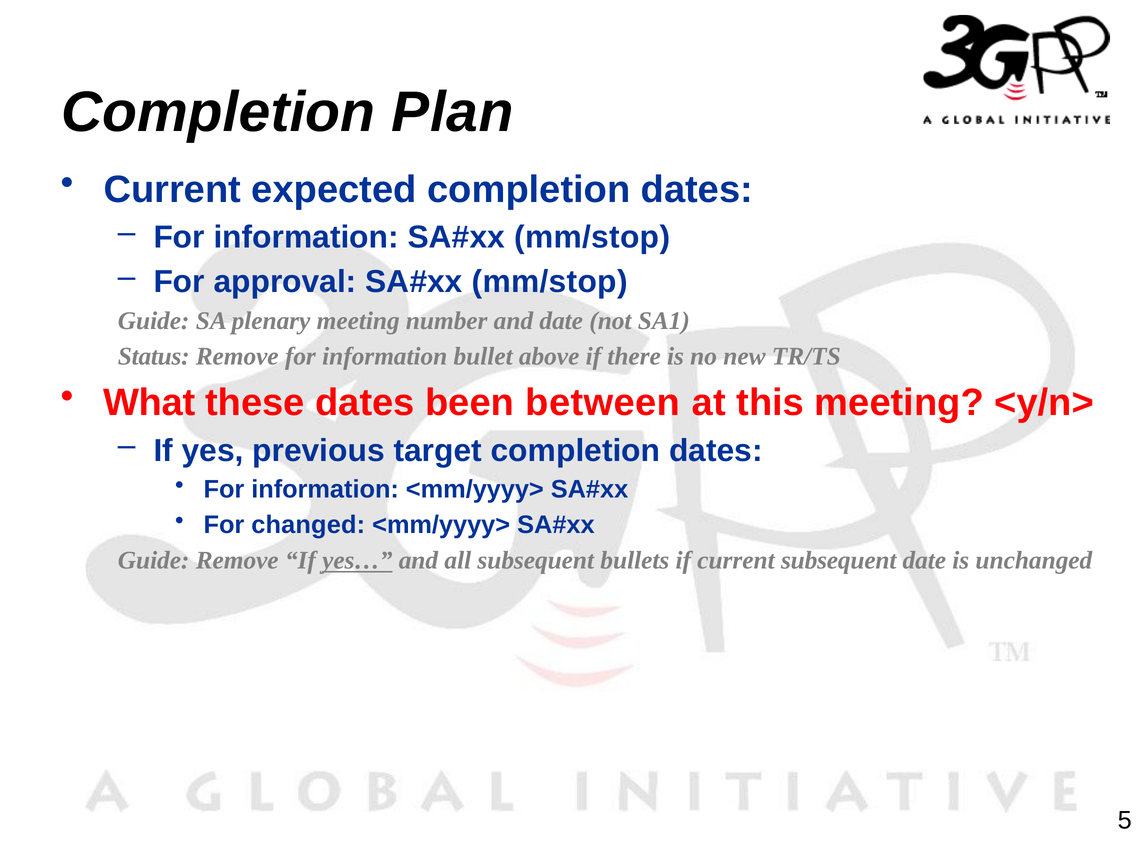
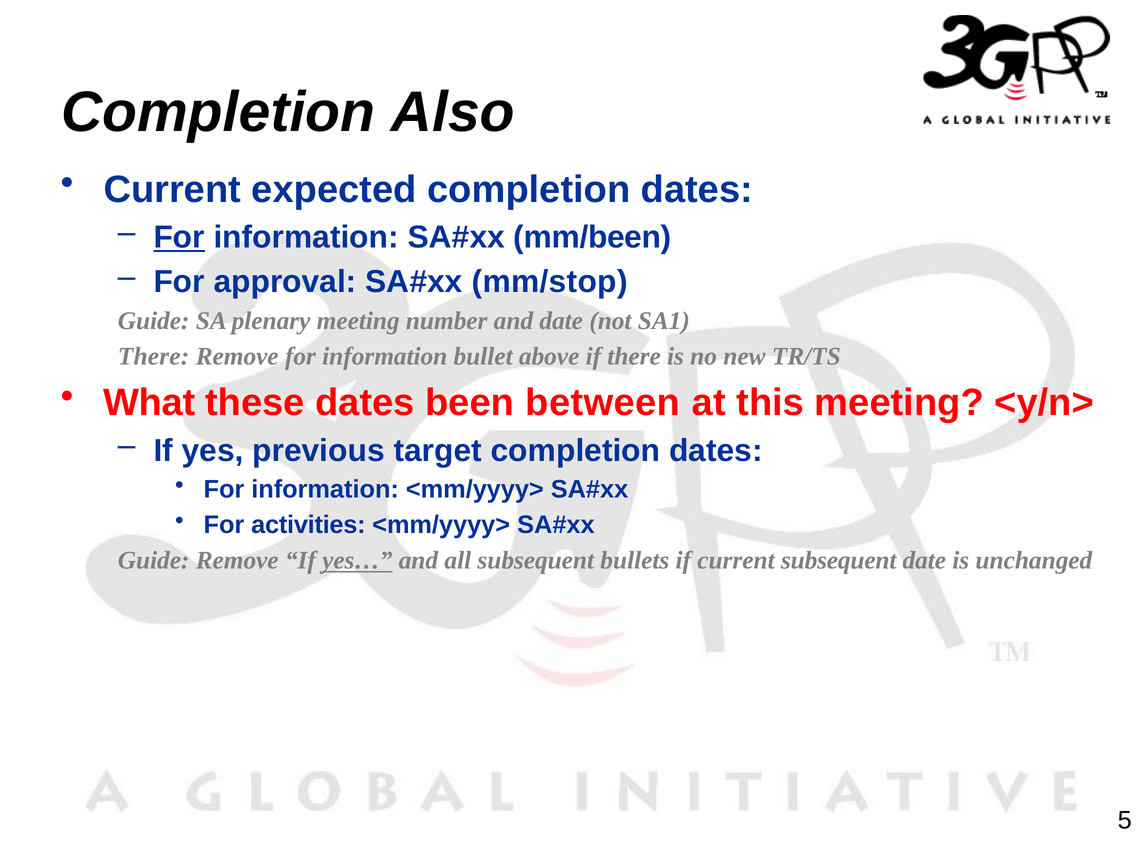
Plan: Plan -> Also
For at (179, 237) underline: none -> present
mm/stop at (592, 237): mm/stop -> mm/been
Status at (154, 356): Status -> There
changed: changed -> activities
